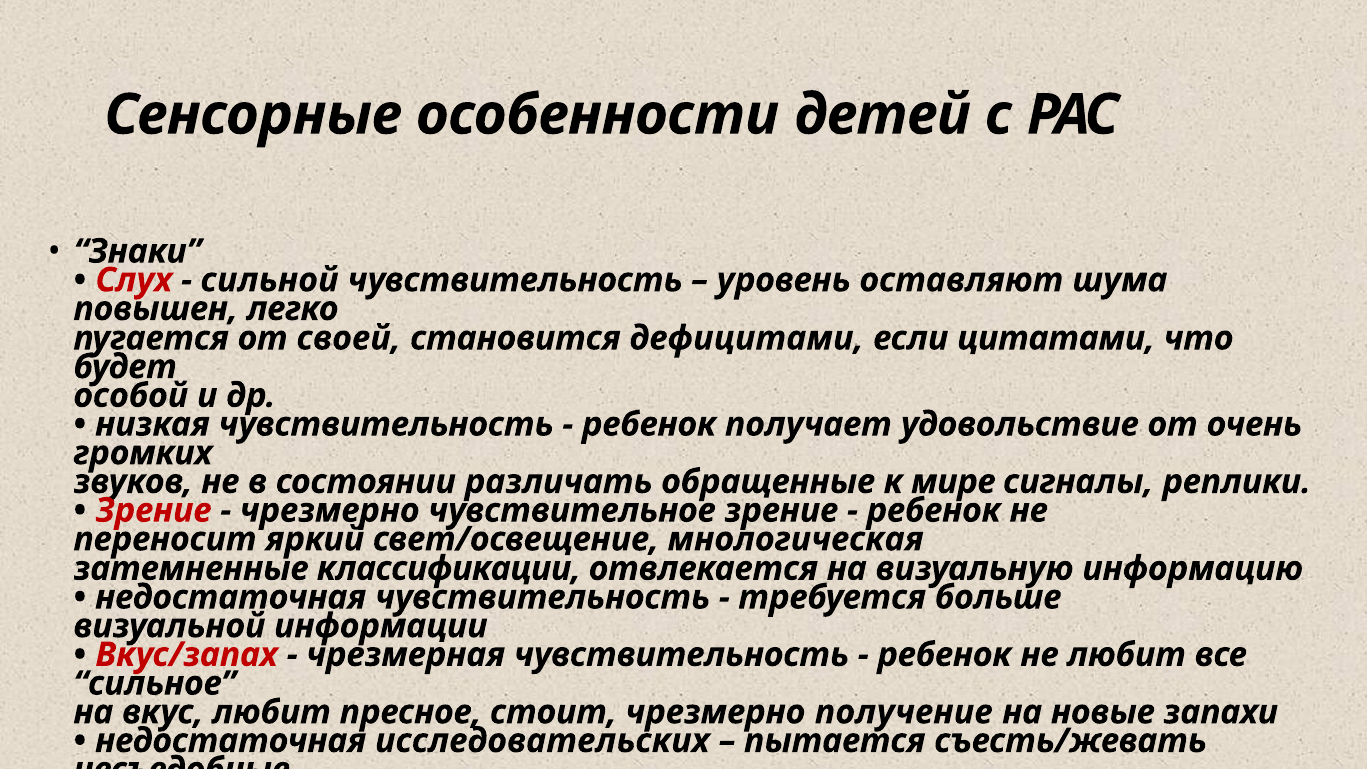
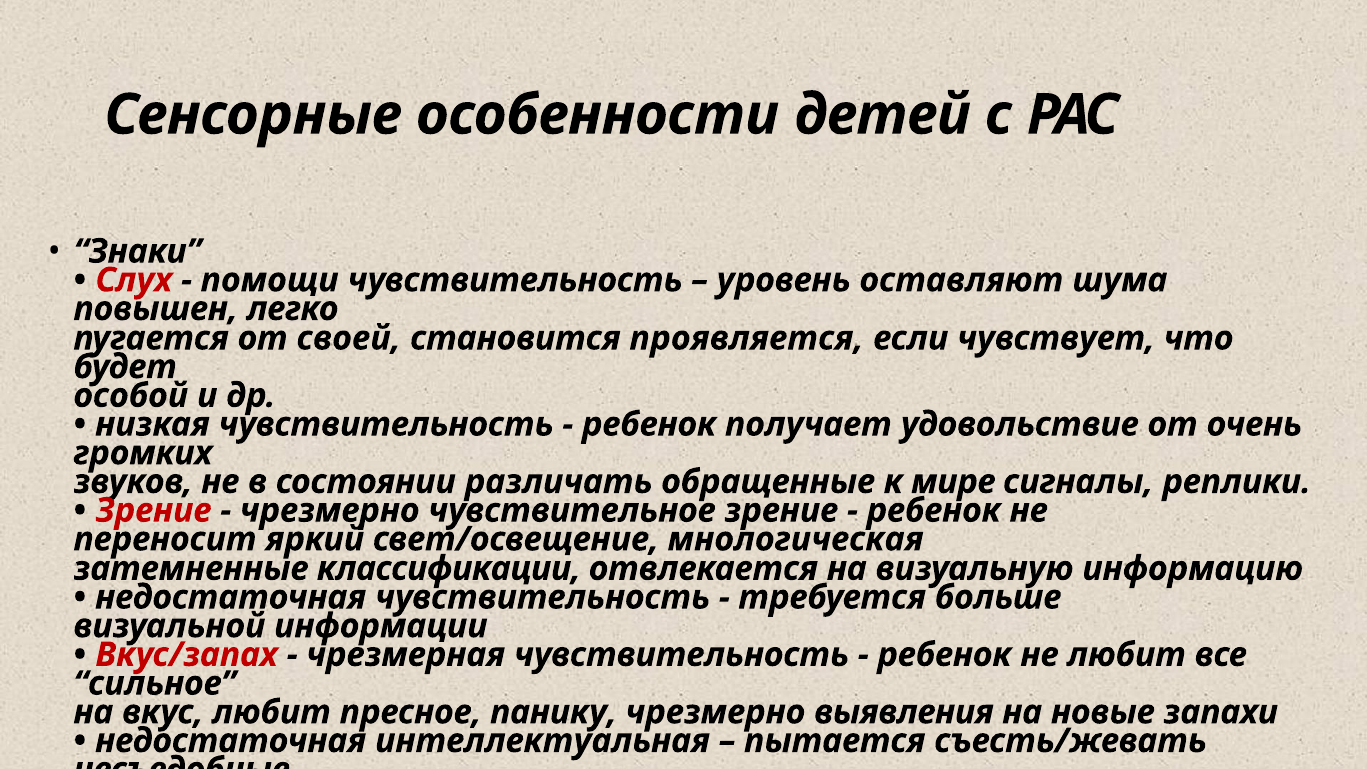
сильной: сильной -> помощи
дефицитами: дефицитами -> проявляется
цитатами: цитатами -> чувствует
стоит: стоит -> панику
получение: получение -> выявления
исследовательских: исследовательских -> интеллектуальная
